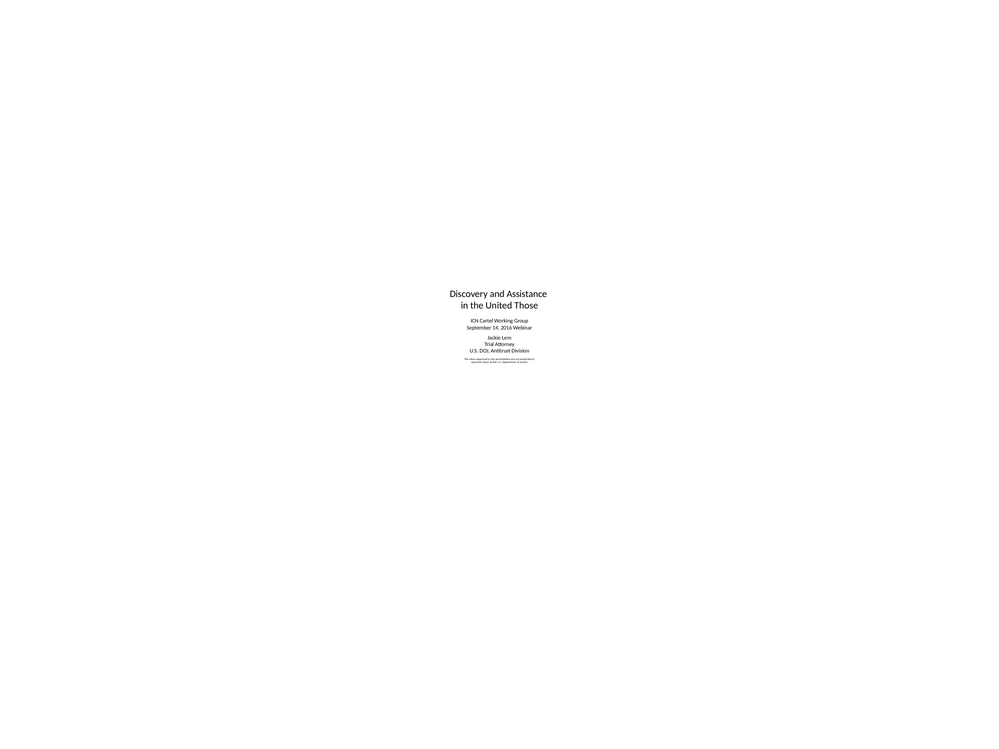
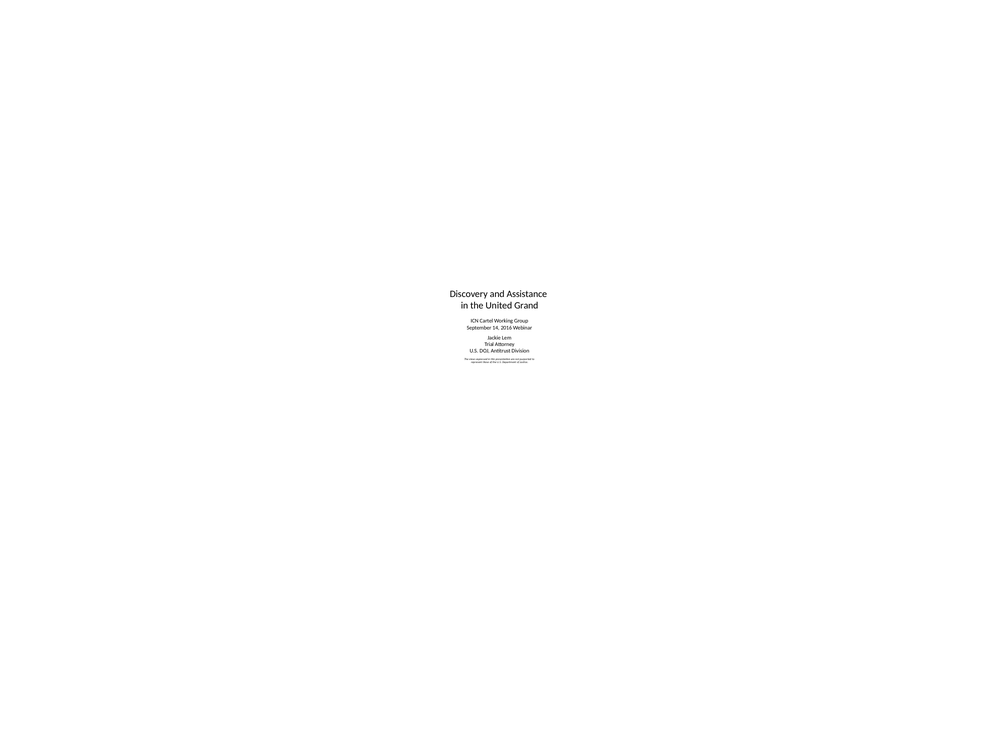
United Those: Those -> Grand
